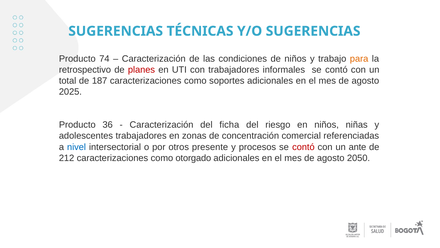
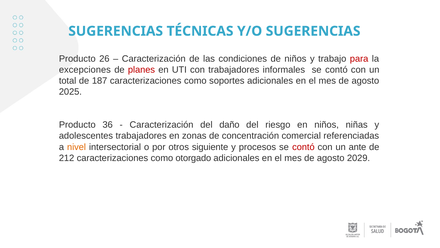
74: 74 -> 26
para colour: orange -> red
retrospectivo: retrospectivo -> excepciones
ficha: ficha -> daño
nivel colour: blue -> orange
presente: presente -> siguiente
2050: 2050 -> 2029
